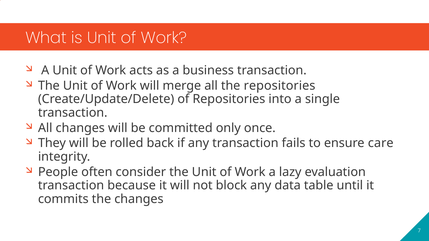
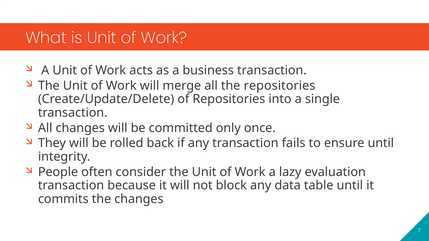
ensure care: care -> until
